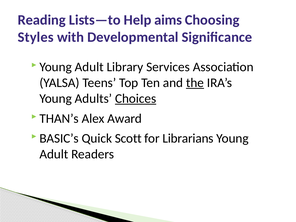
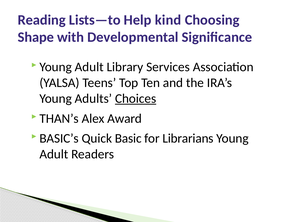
aims: aims -> kind
Styles: Styles -> Shape
the underline: present -> none
Scott: Scott -> Basic
